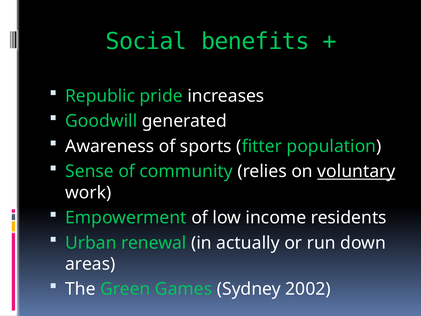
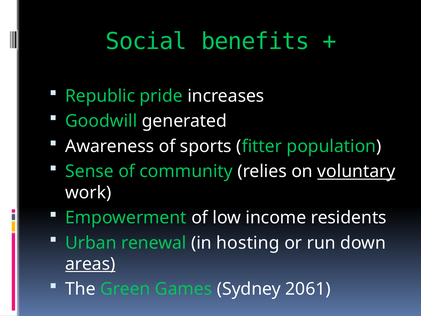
actually: actually -> hosting
areas underline: none -> present
2002: 2002 -> 2061
